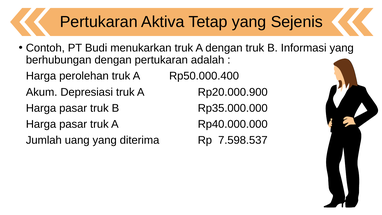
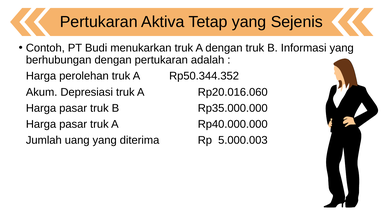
Rp50.000.400: Rp50.000.400 -> Rp50.344.352
Rp20.000.900: Rp20.000.900 -> Rp20.016.060
7.598.537: 7.598.537 -> 5.000.003
